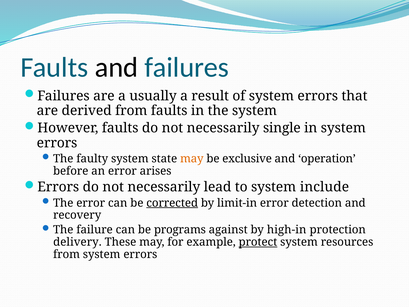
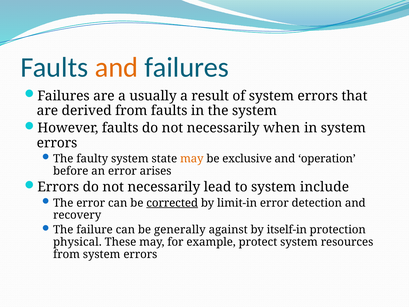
and at (116, 68) colour: black -> orange
single: single -> when
programs: programs -> generally
high-in: high-in -> itself-in
delivery: delivery -> physical
protect underline: present -> none
